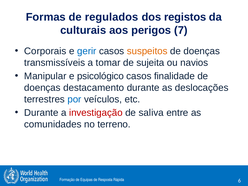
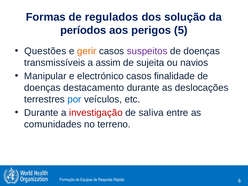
registos: registos -> solução
culturais: culturais -> períodos
7: 7 -> 5
Corporais: Corporais -> Questões
gerir colour: blue -> orange
suspeitos colour: orange -> purple
tomar: tomar -> assim
psicológico: psicológico -> electrónico
